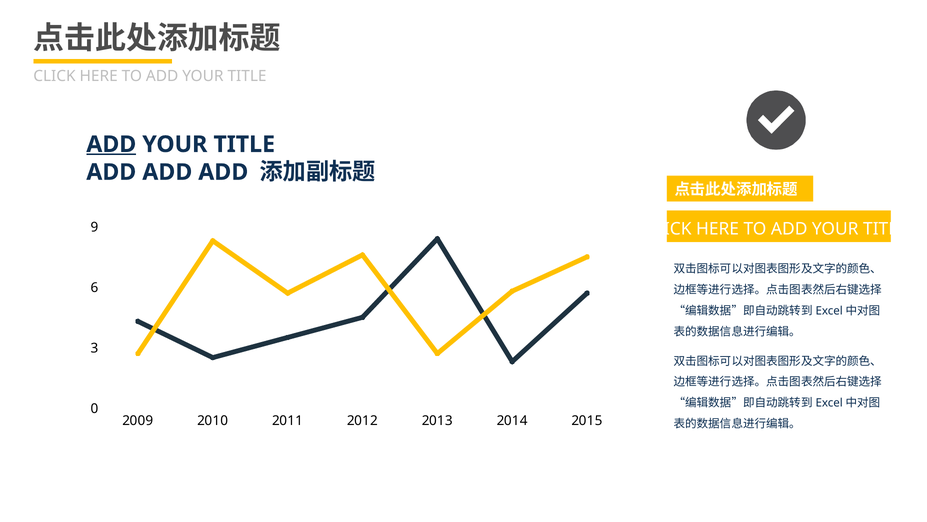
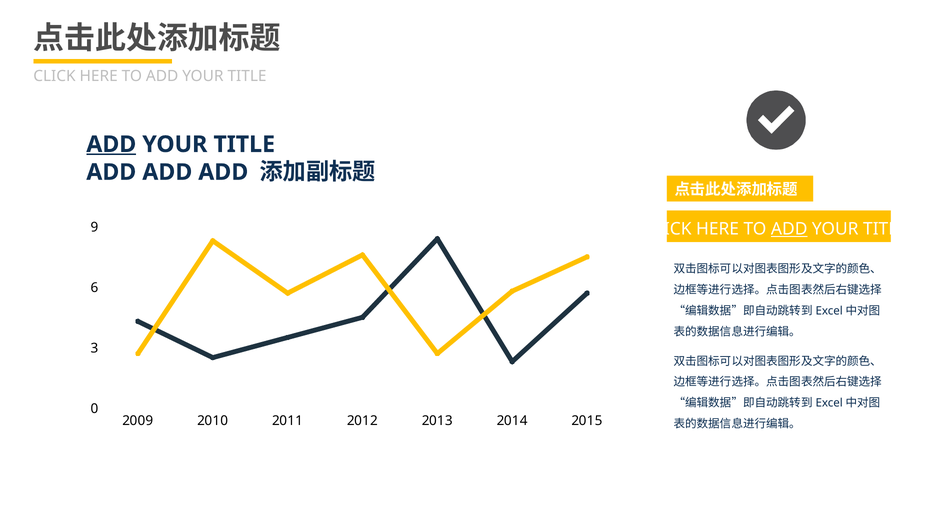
ADD at (789, 229) underline: none -> present
